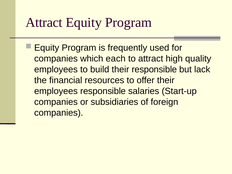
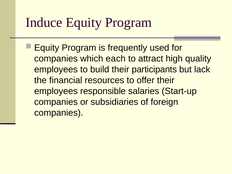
Attract at (44, 22): Attract -> Induce
their responsible: responsible -> participants
